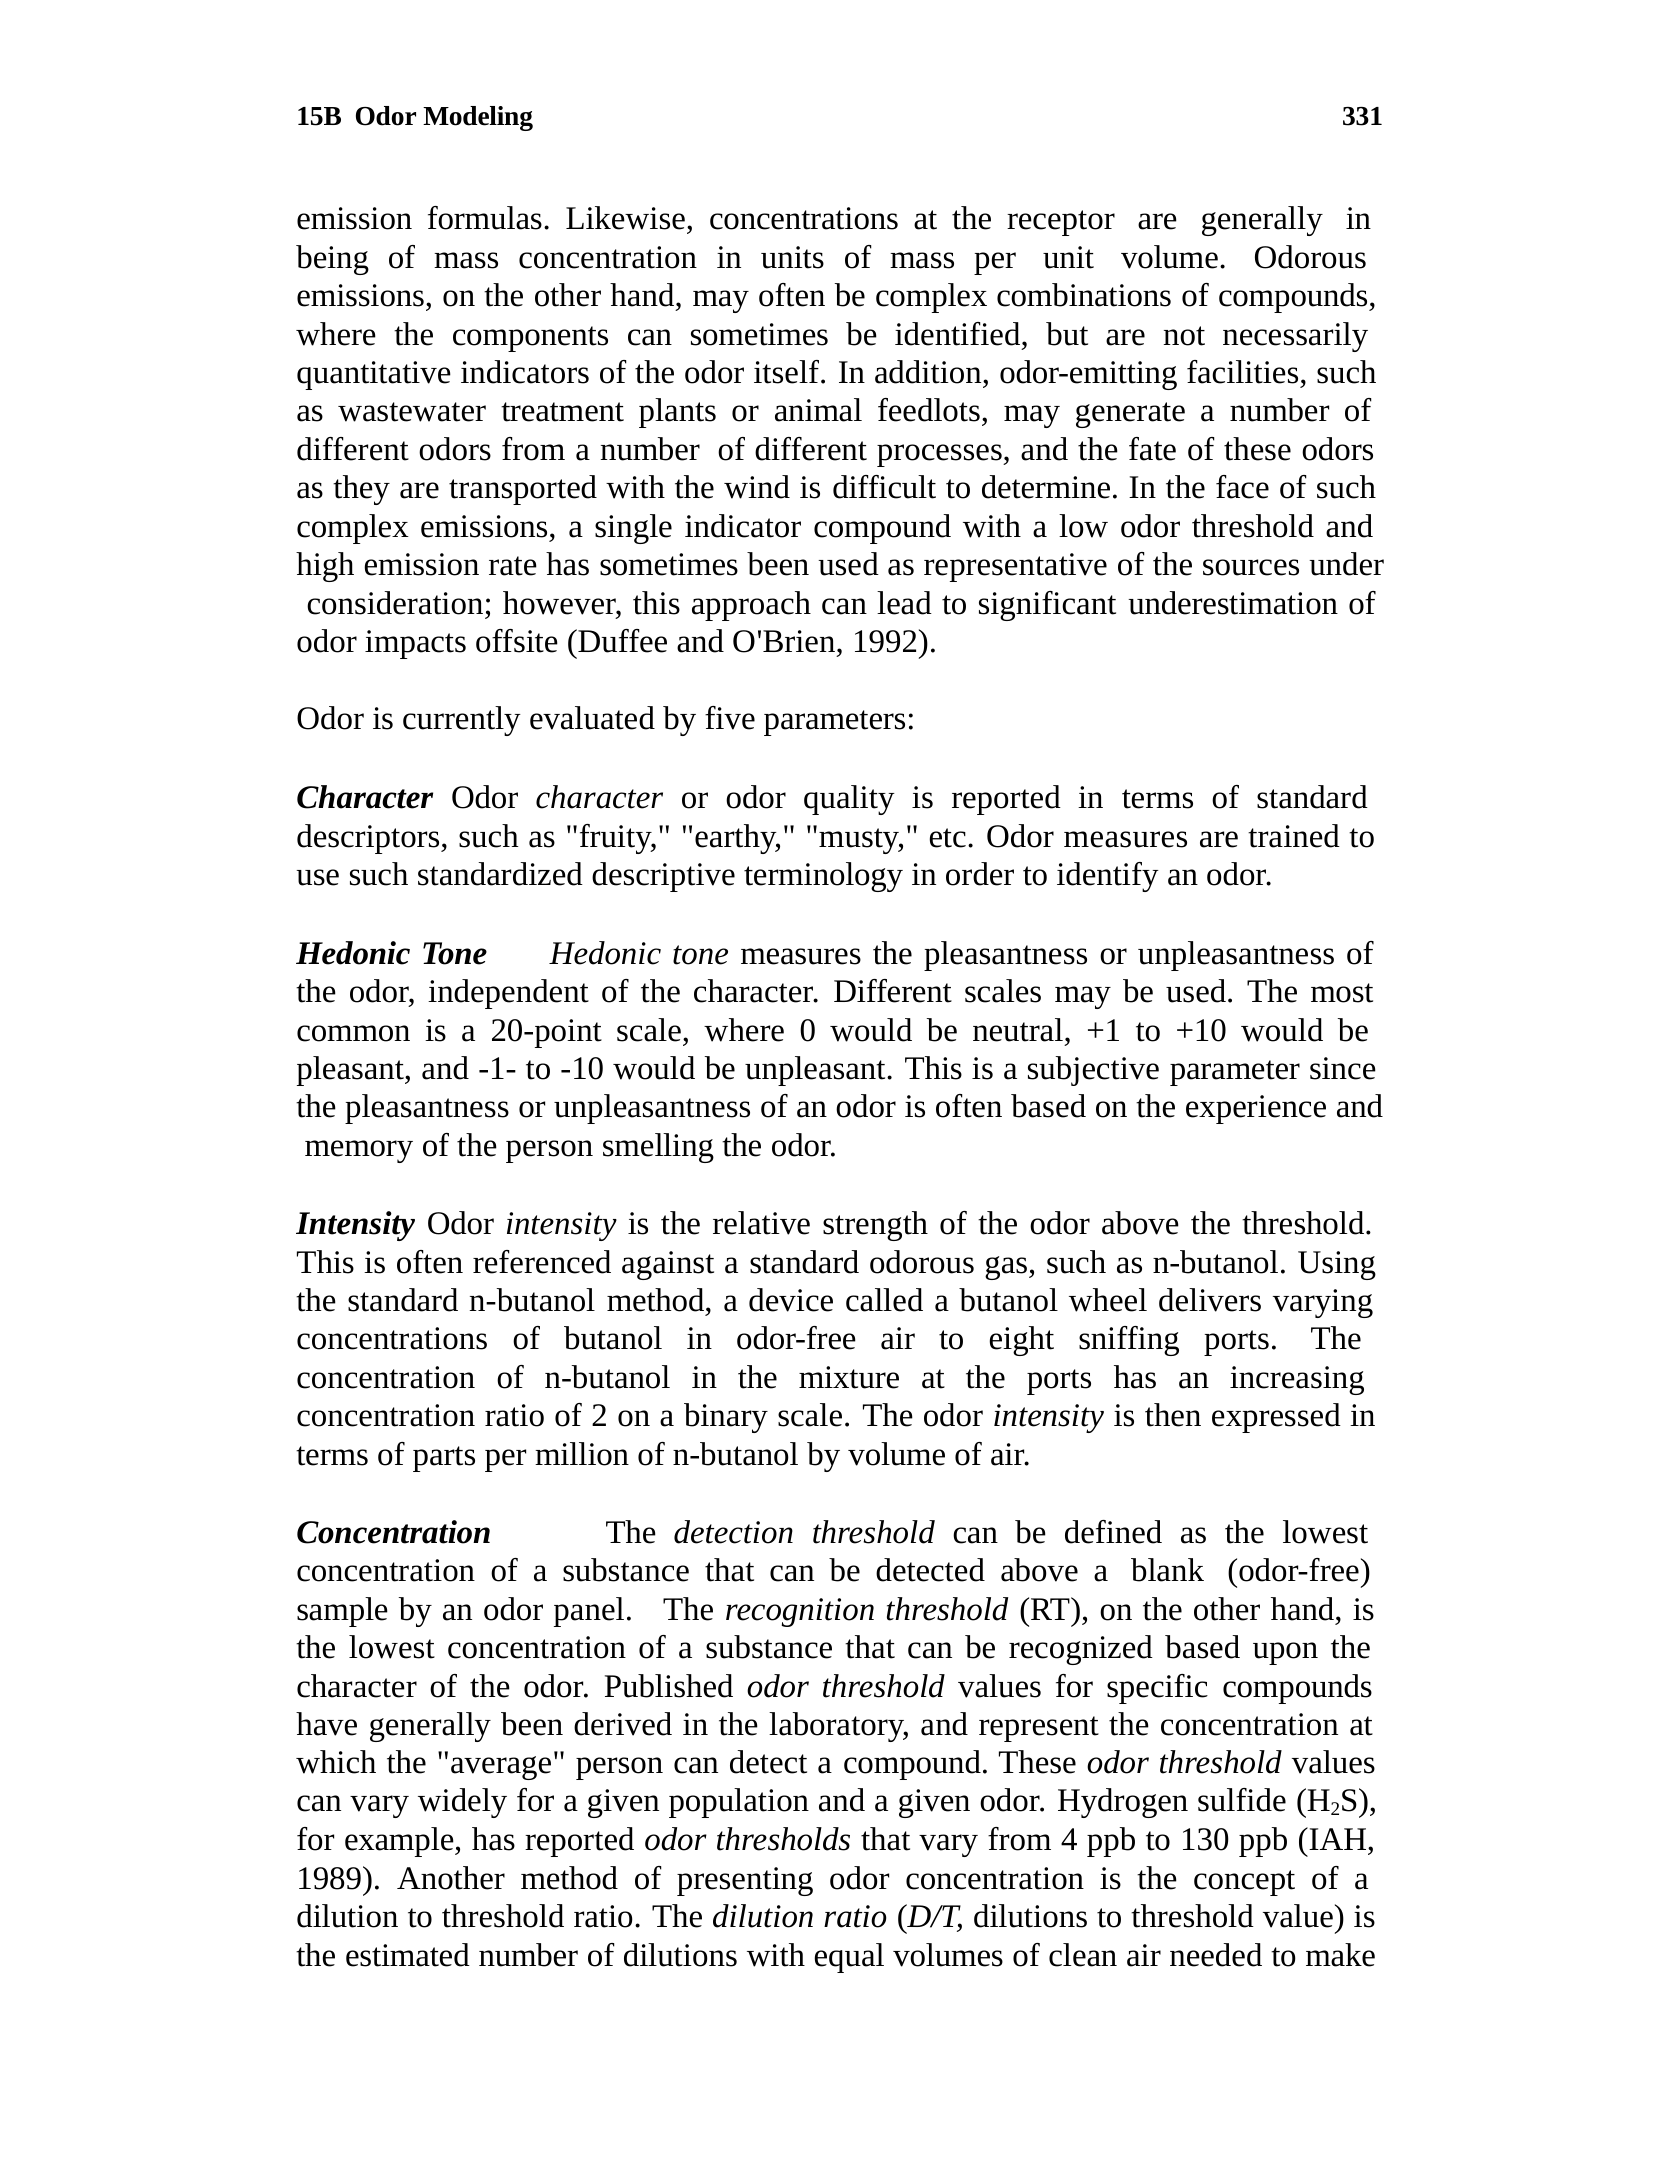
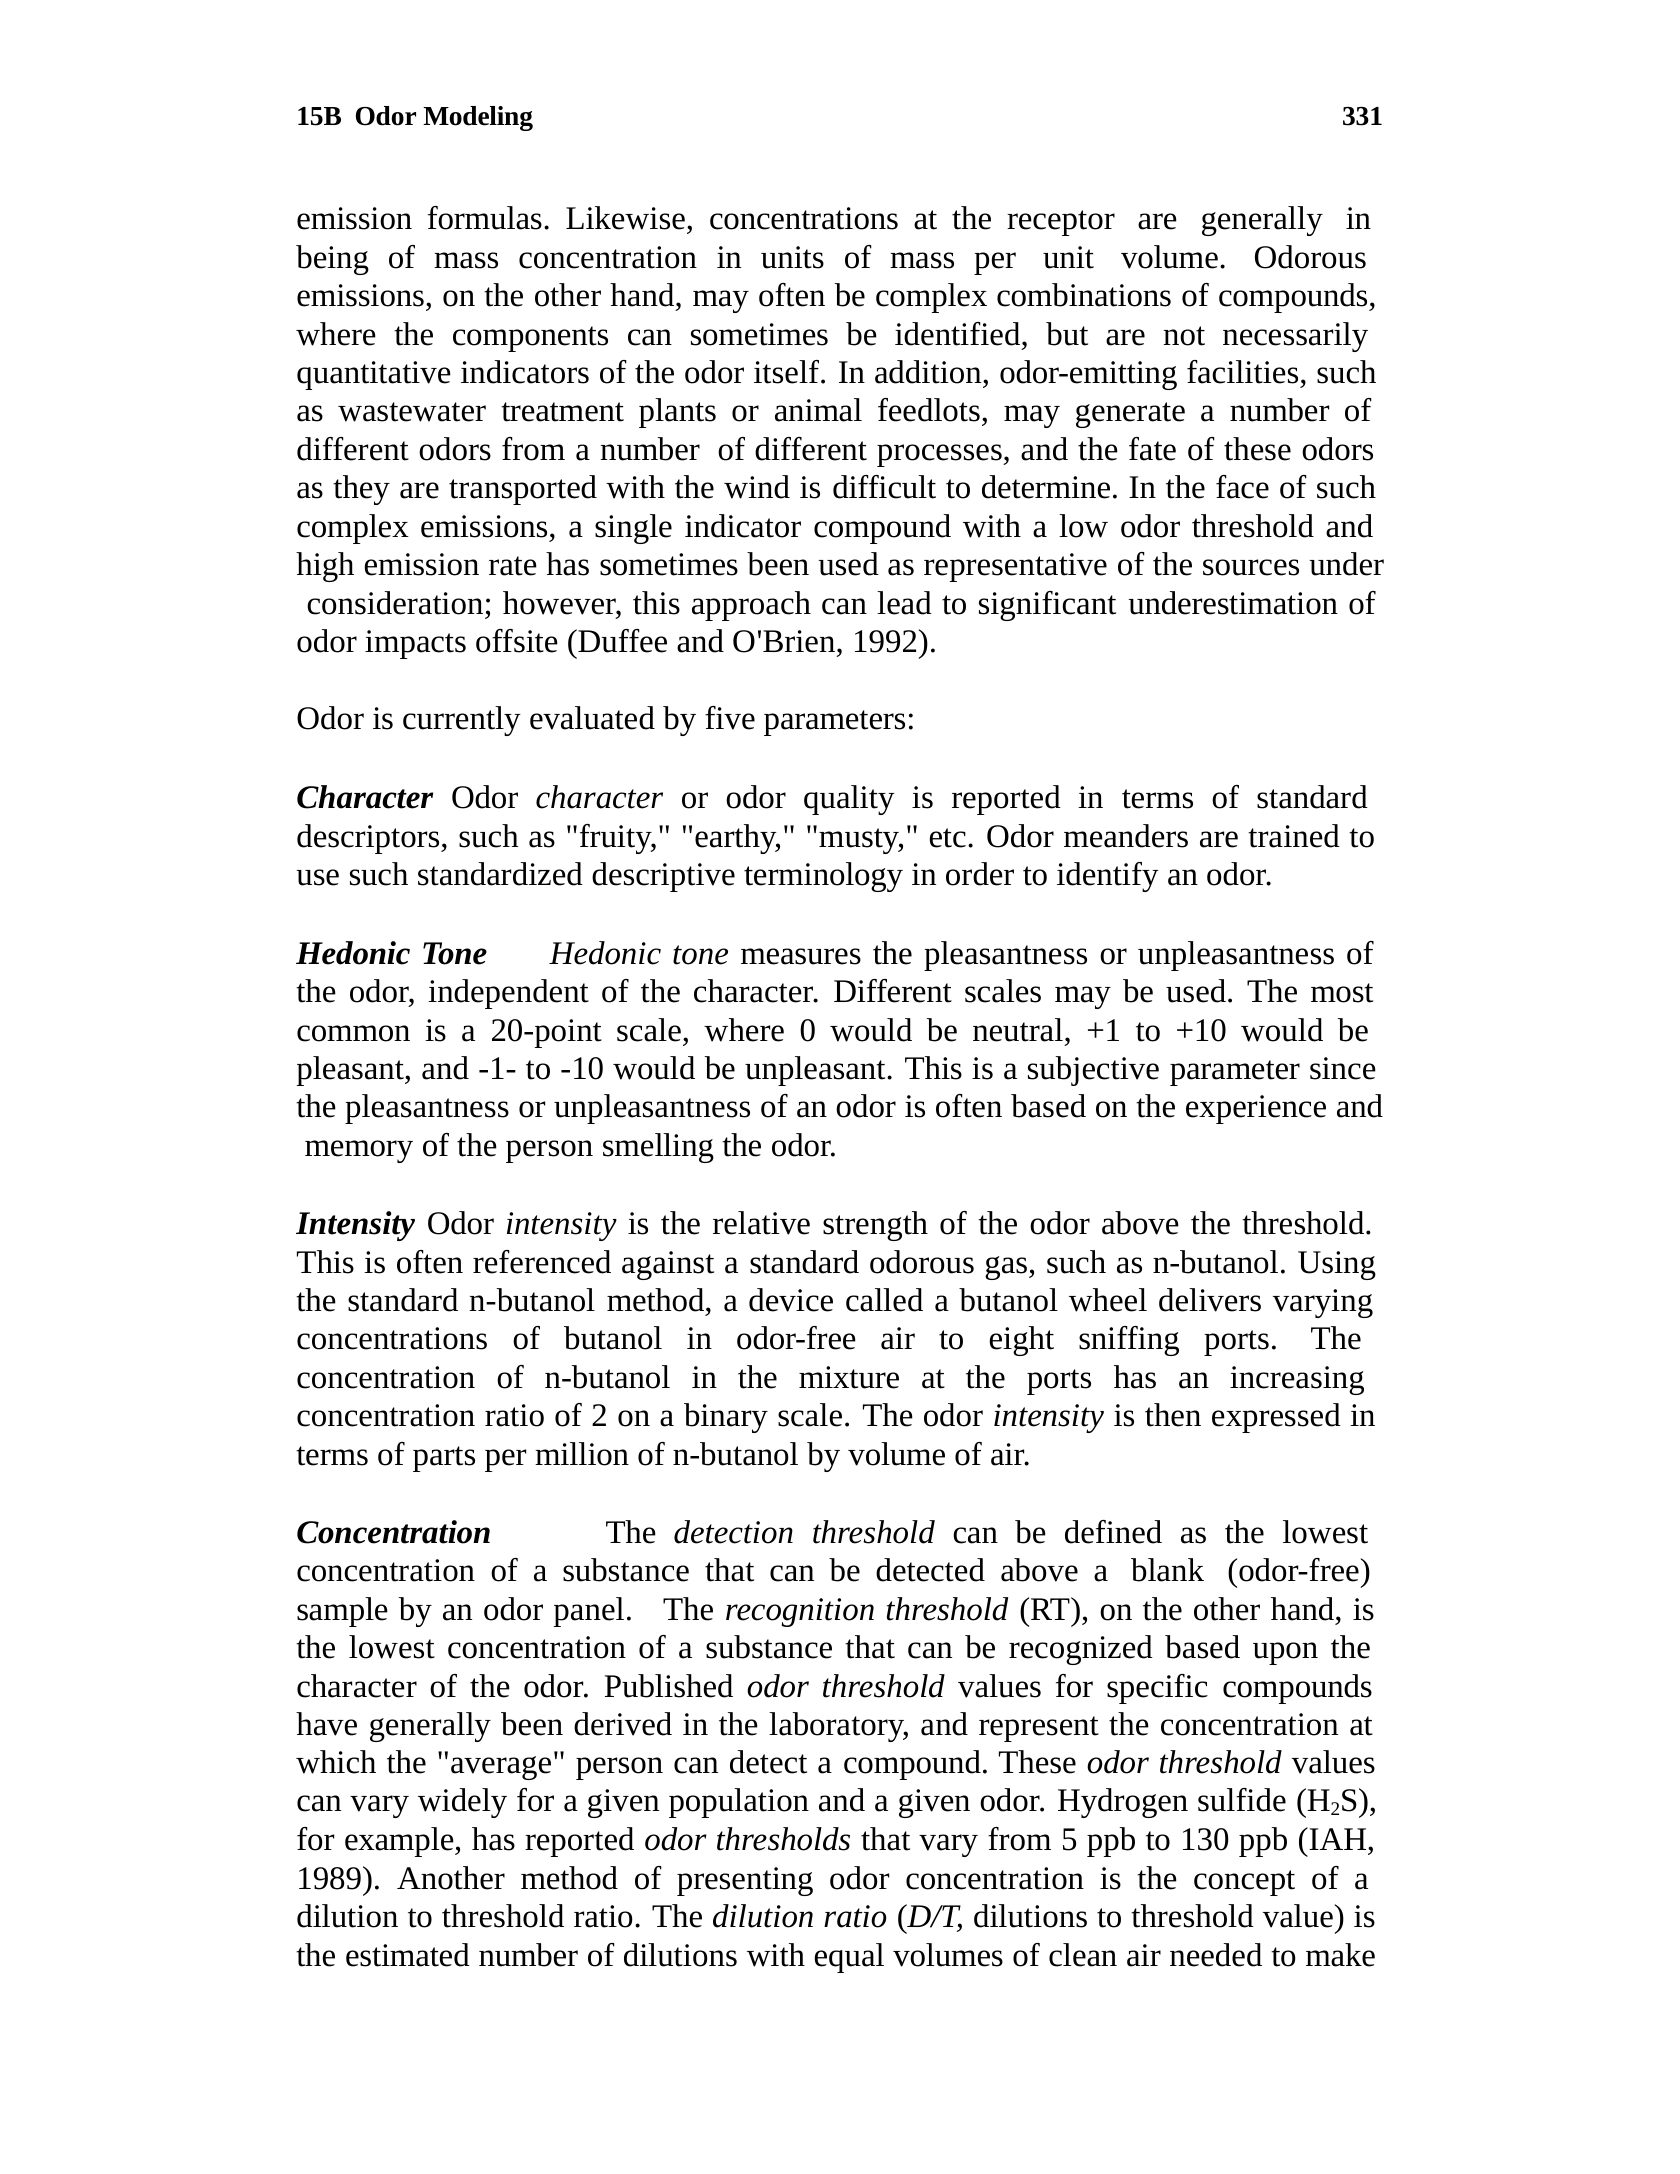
Odor measures: measures -> meanders
4: 4 -> 5
